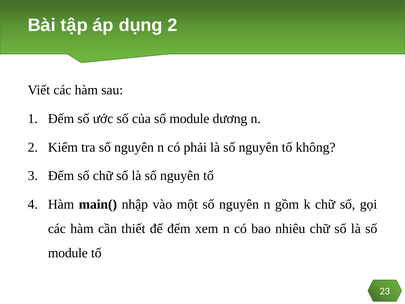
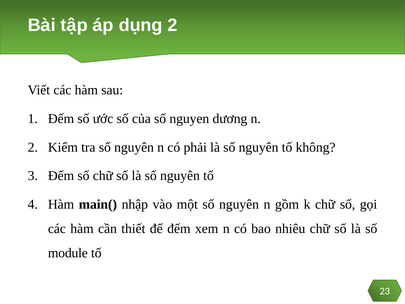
của số module: module -> nguyen
